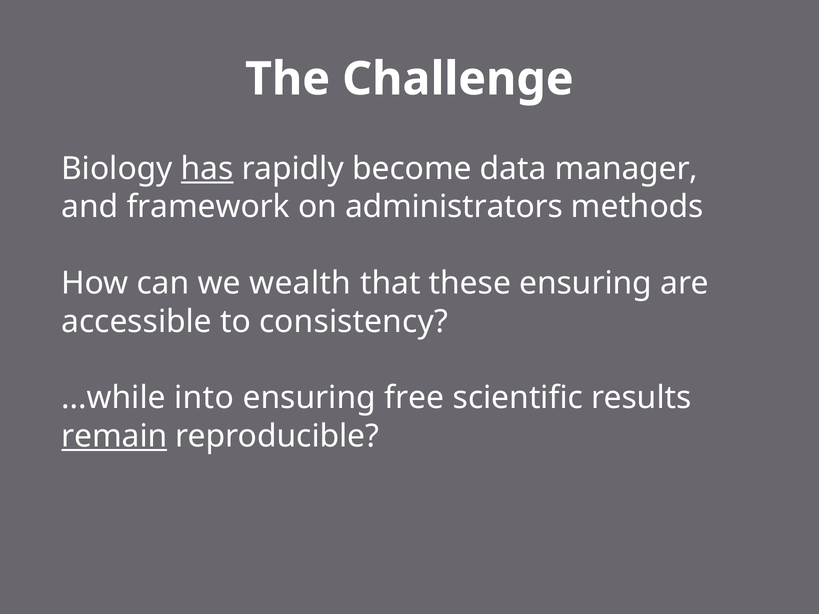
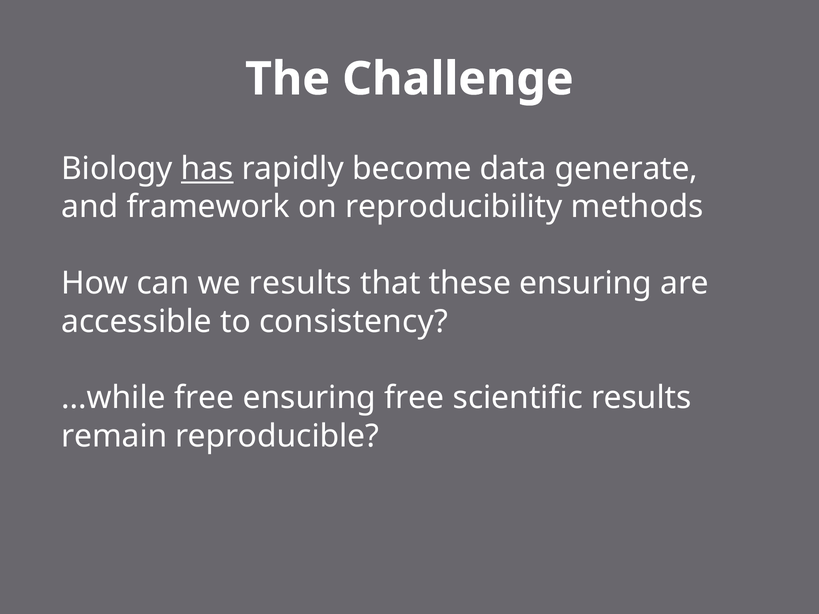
manager: manager -> generate
administrators: administrators -> reproducibility
we wealth: wealth -> results
...while into: into -> free
remain underline: present -> none
